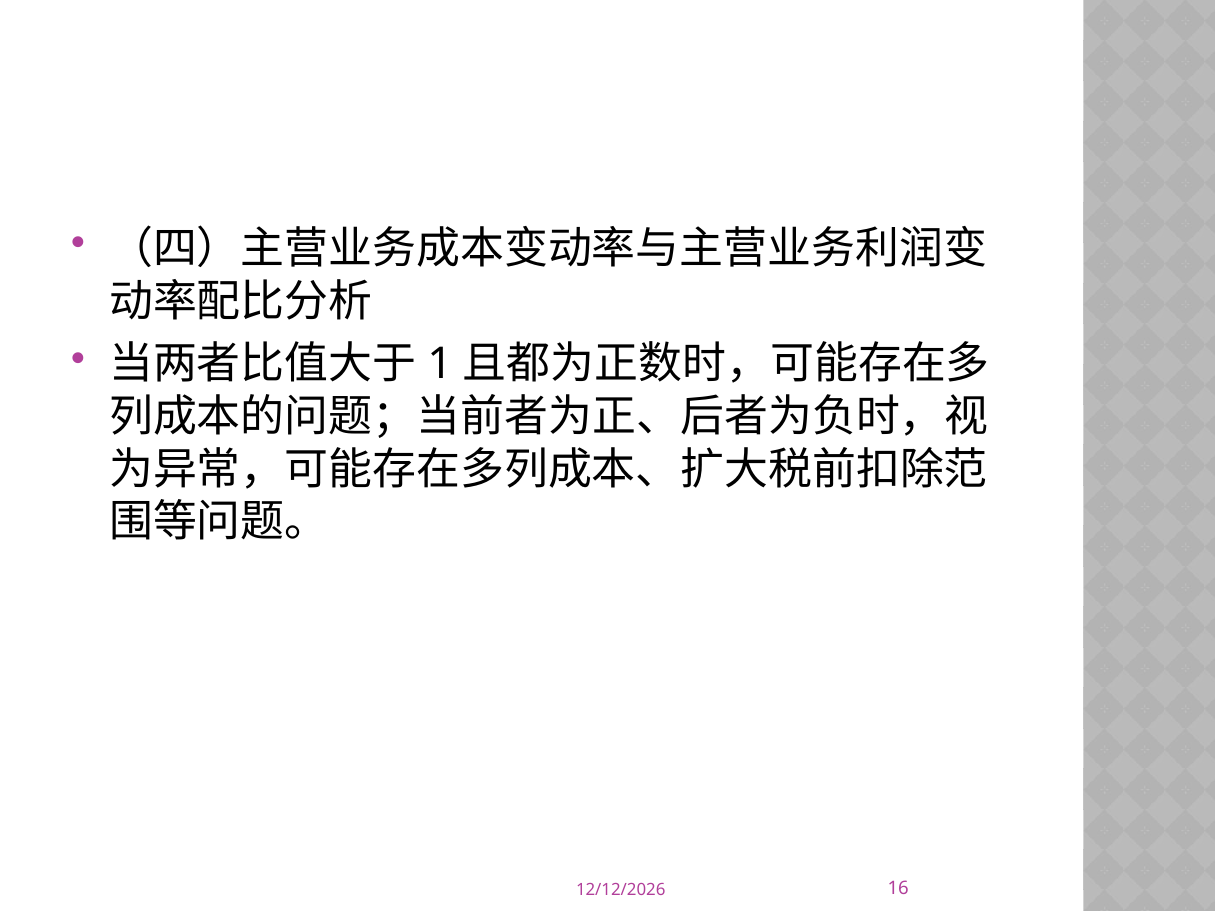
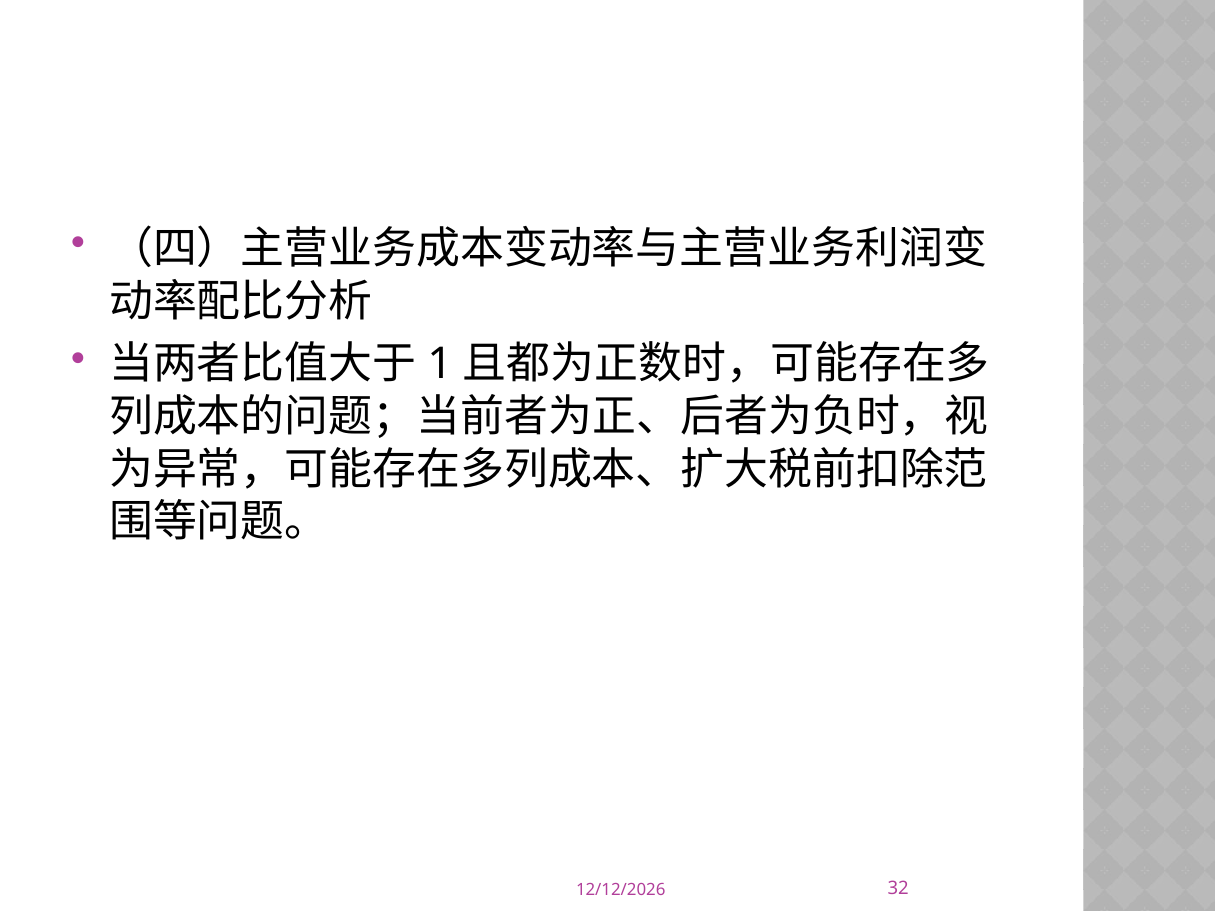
16: 16 -> 32
